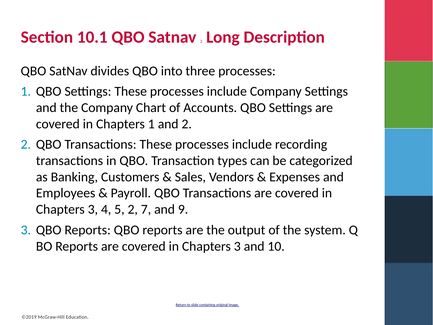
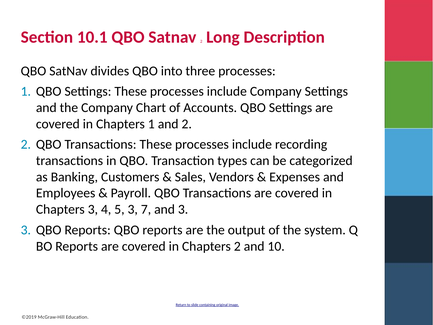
5 2: 2 -> 3
and 9: 9 -> 3
3 at (237, 246): 3 -> 2
